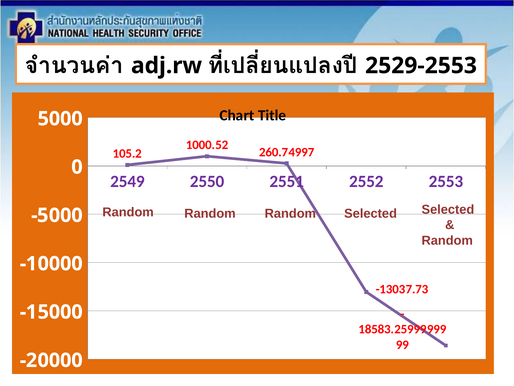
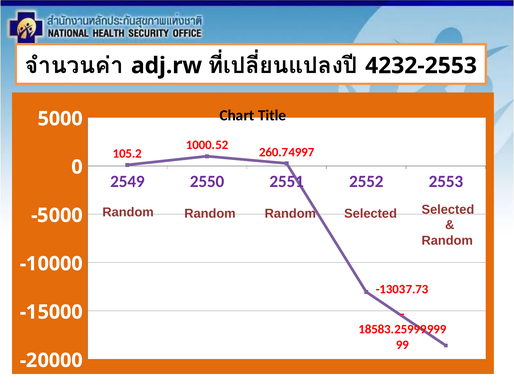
2529-2553: 2529-2553 -> 4232-2553
